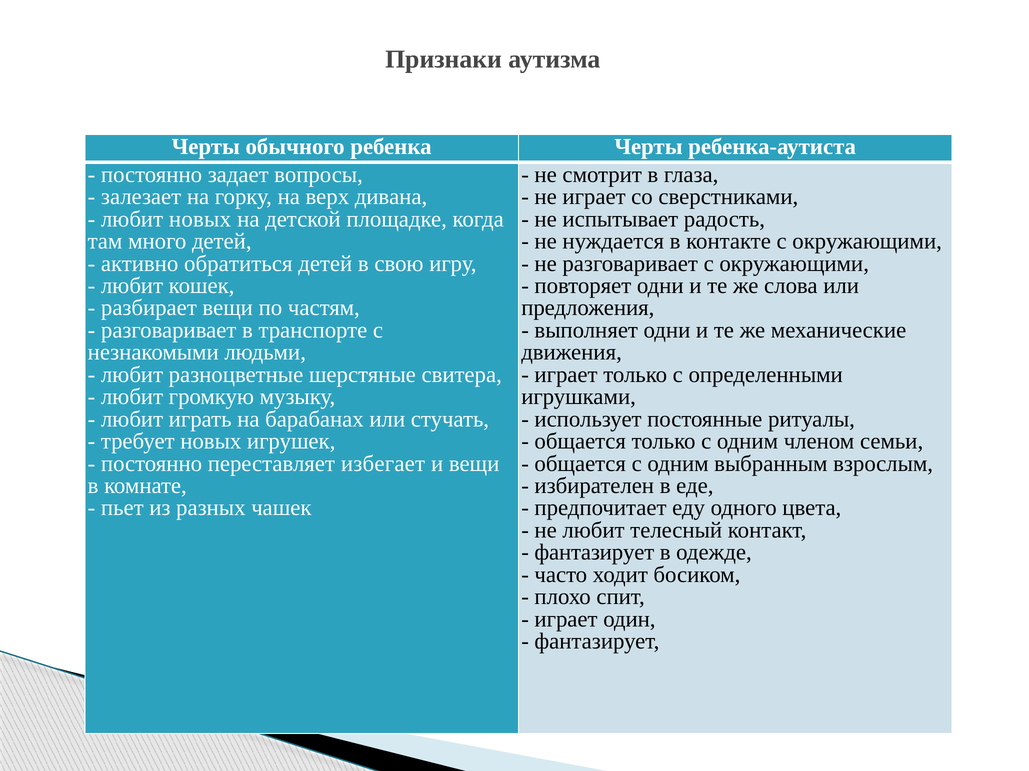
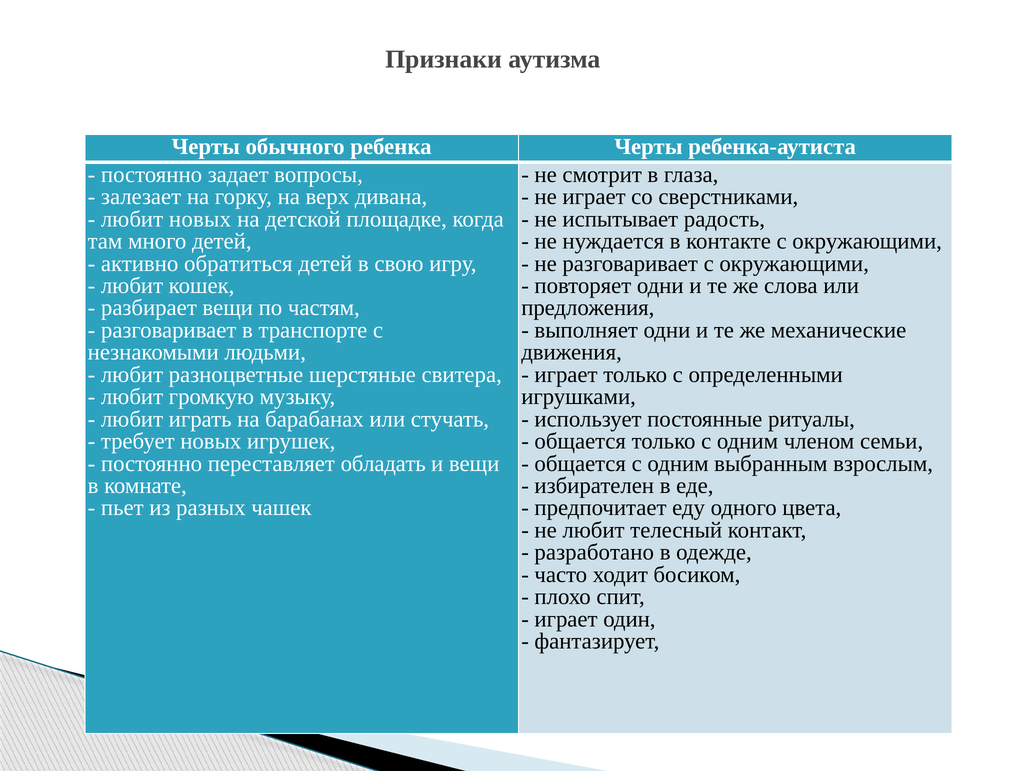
избегает: избегает -> обладать
фантазирует at (594, 553): фантазирует -> разработано
